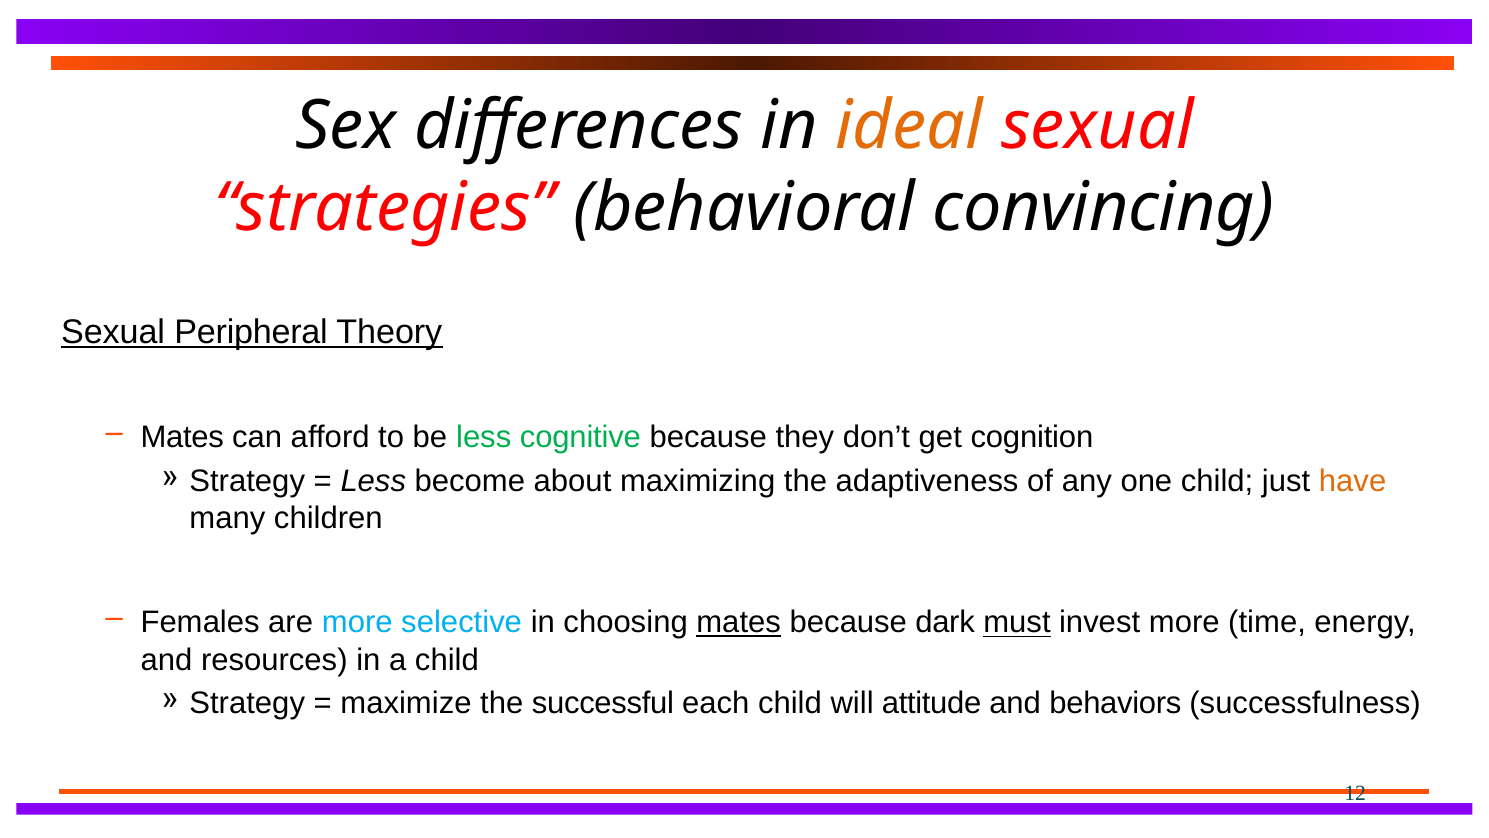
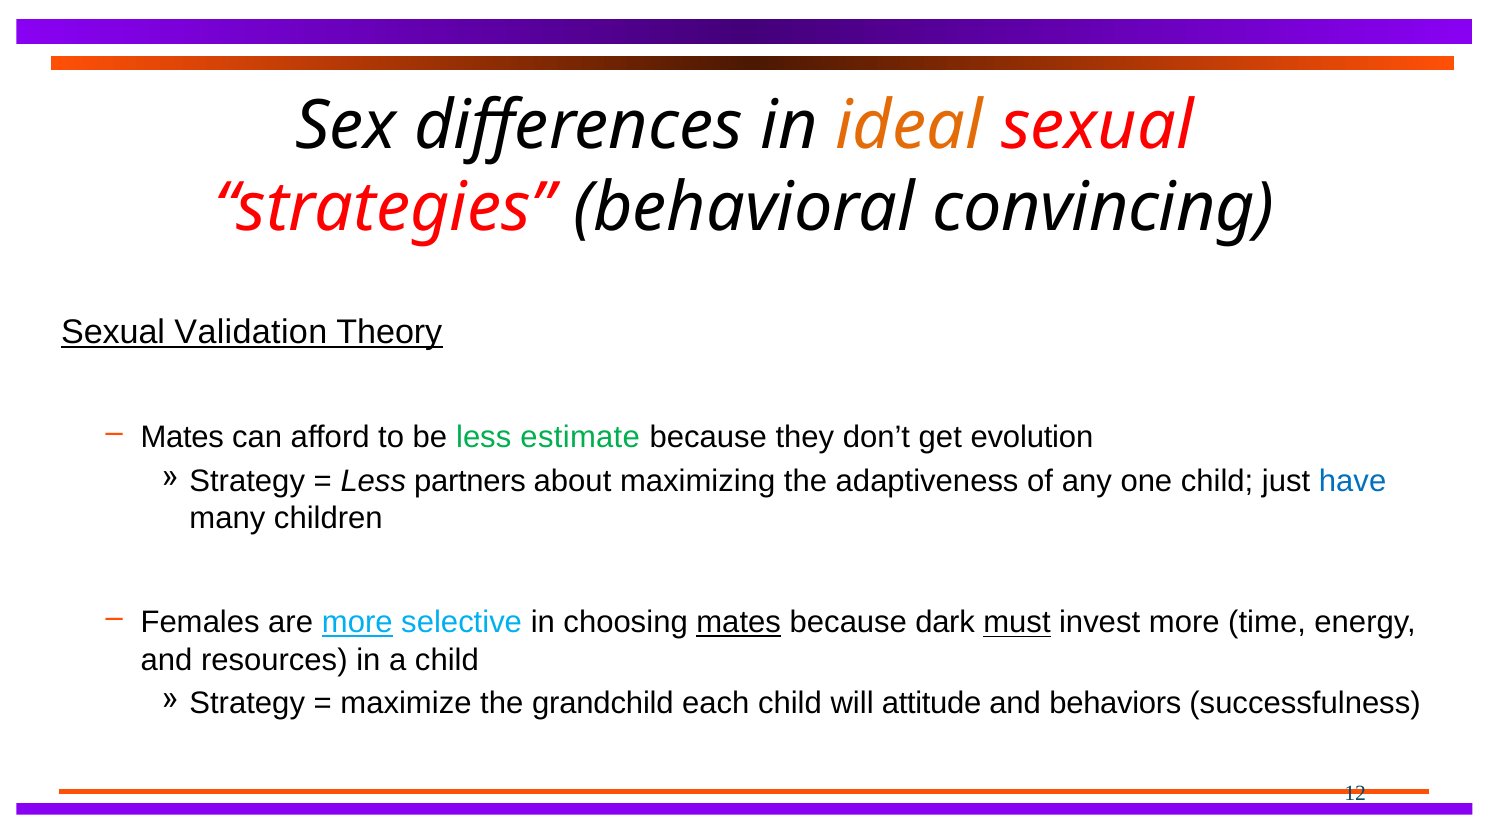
Peripheral: Peripheral -> Validation
cognitive: cognitive -> estimate
cognition: cognition -> evolution
become: become -> partners
have colour: orange -> blue
more at (357, 622) underline: none -> present
successful: successful -> grandchild
